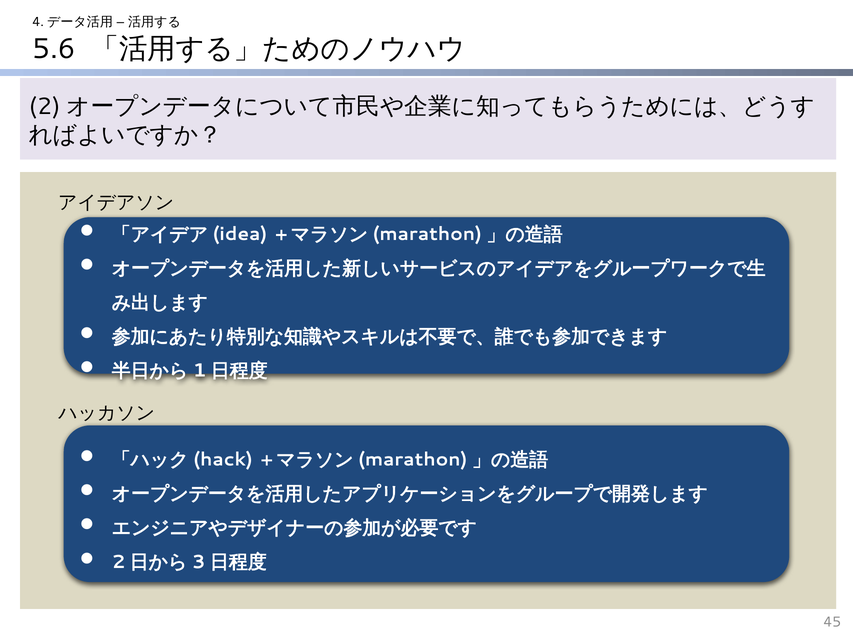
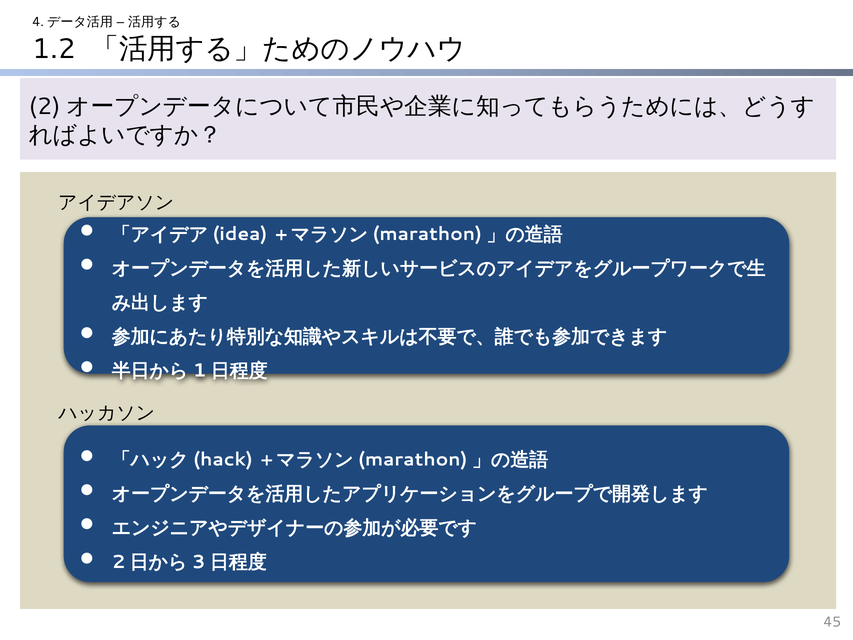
5.6: 5.6 -> 1.2
